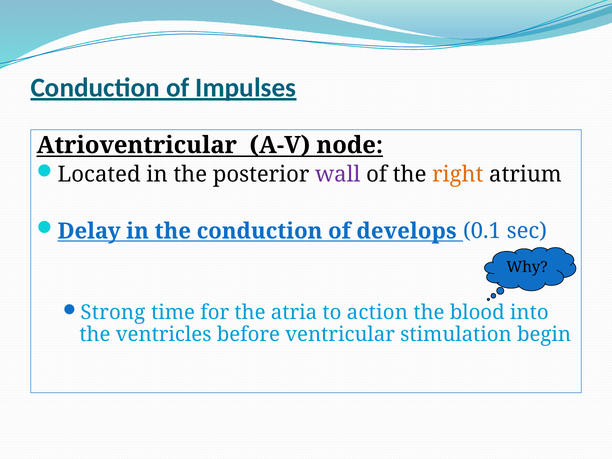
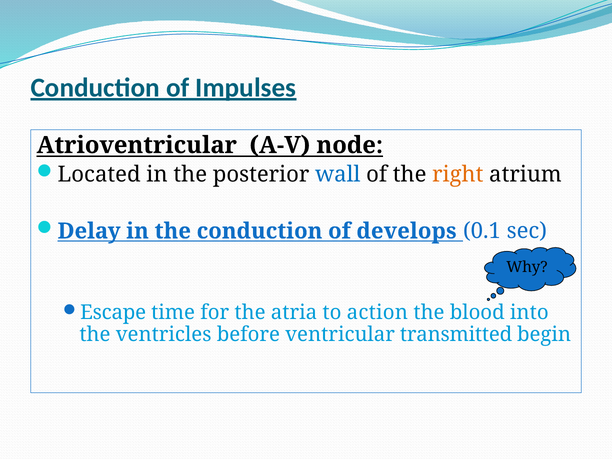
wall colour: purple -> blue
Strong: Strong -> Escape
stimulation: stimulation -> transmitted
